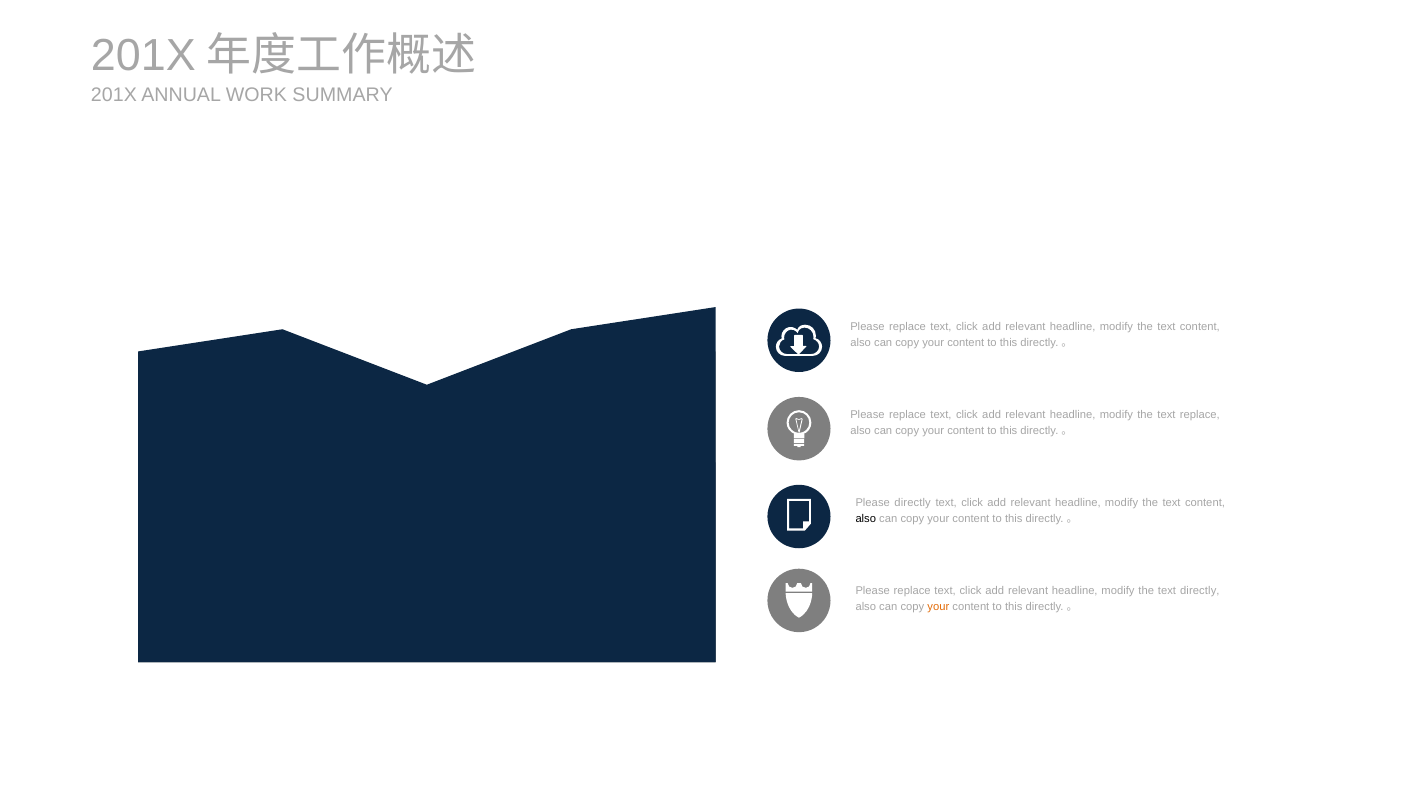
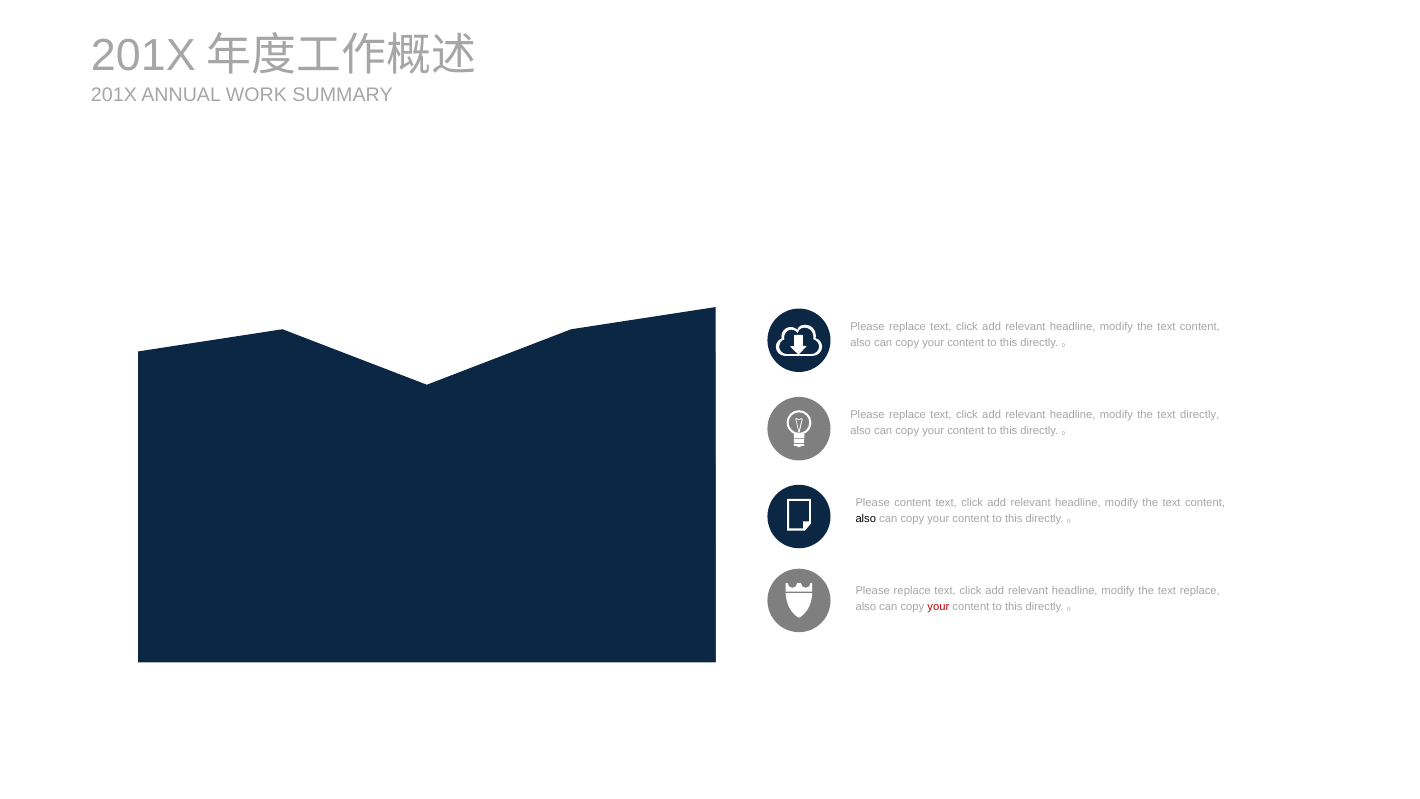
text replace: replace -> directly
Please directly: directly -> content
text directly: directly -> replace
your at (938, 606) colour: orange -> red
